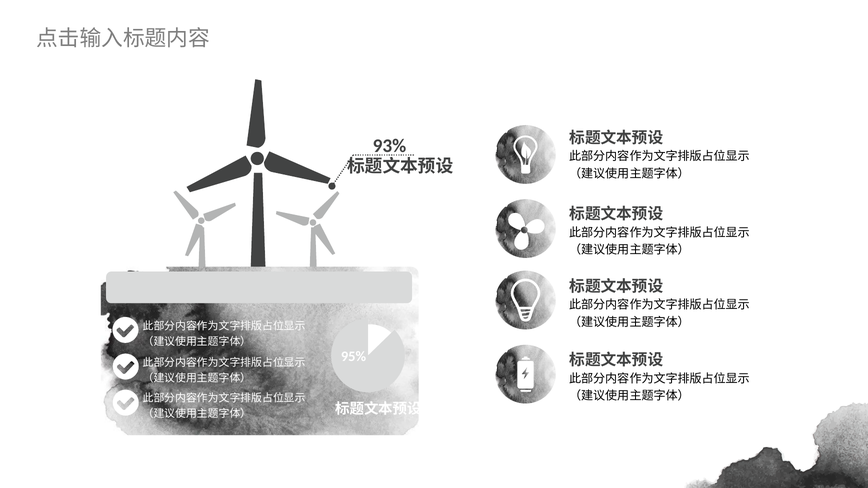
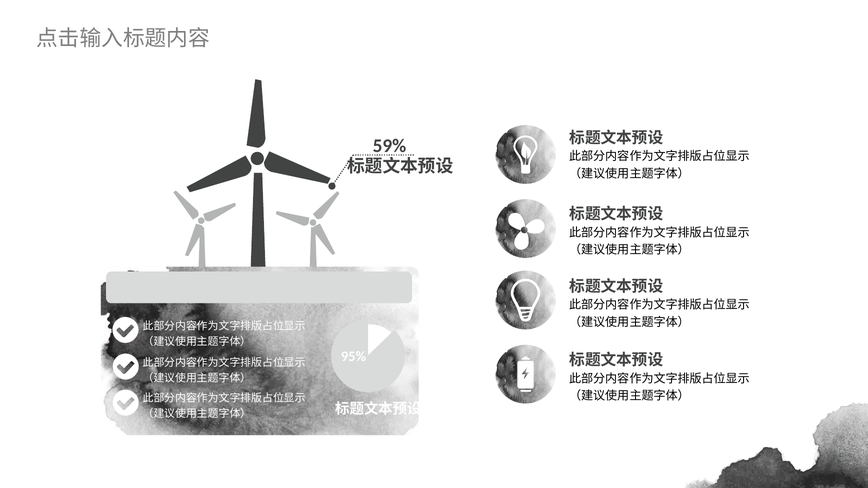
93%: 93% -> 59%
